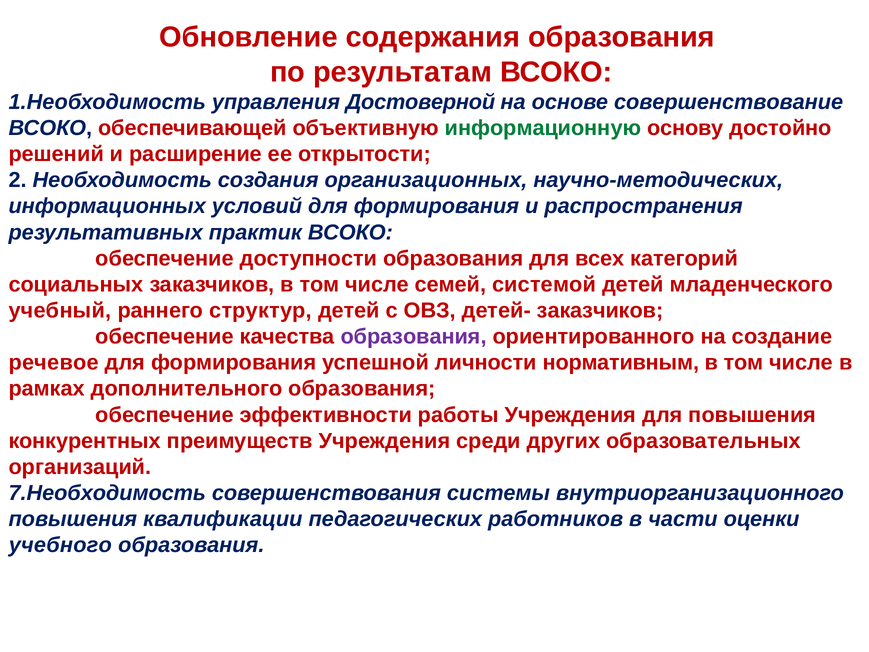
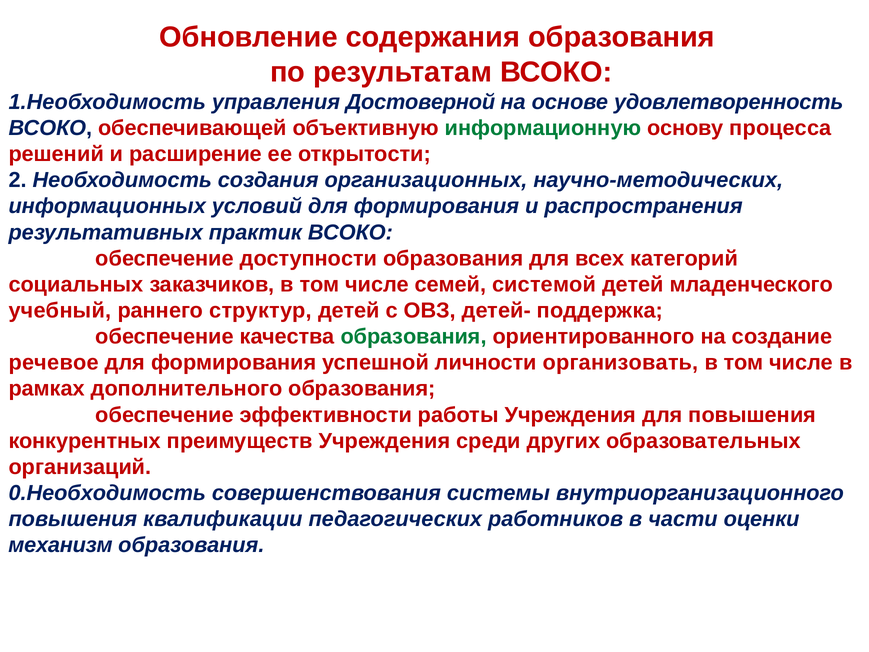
совершенствование: совершенствование -> удовлетворенность
достойно: достойно -> процесса
детей- заказчиков: заказчиков -> поддержка
образования at (414, 337) colour: purple -> green
нормативным: нормативным -> организовать
7.Необходимость: 7.Необходимость -> 0.Необходимость
учебного: учебного -> механизм
